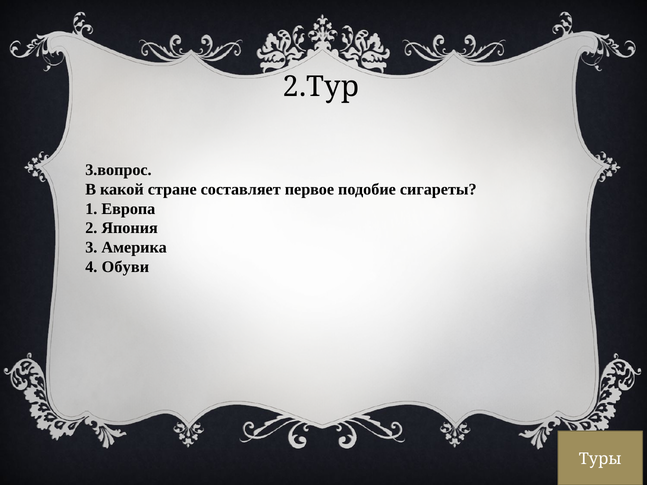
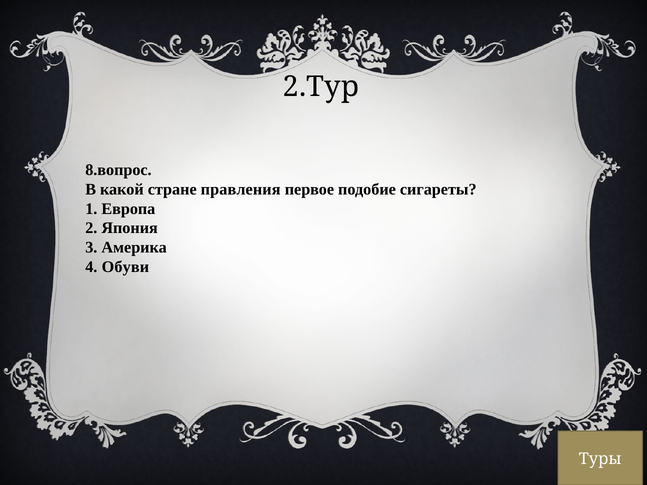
3.вопрос: 3.вопрос -> 8.вопрос
составляет: составляет -> правления
